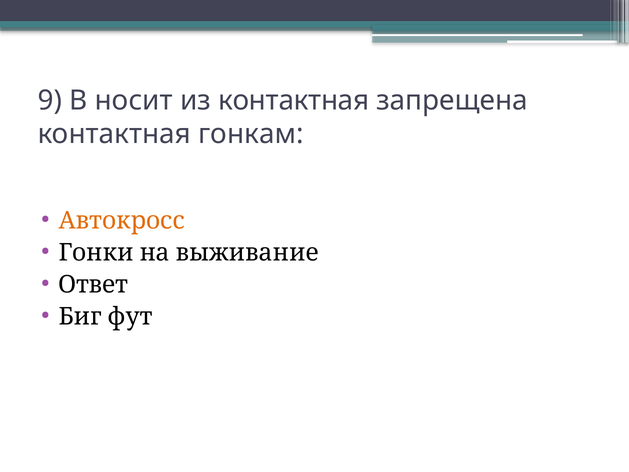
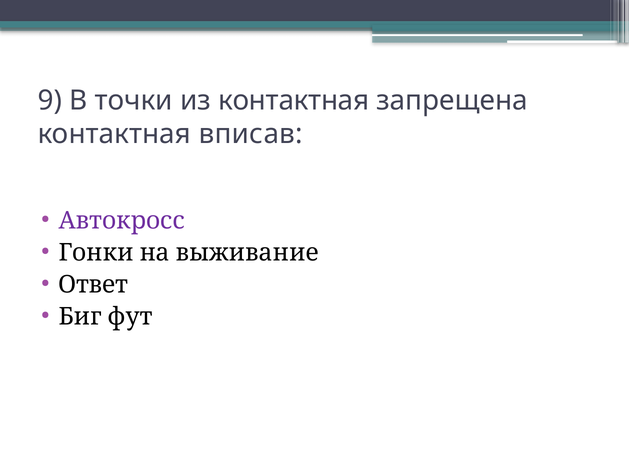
носит: носит -> точки
гонкам: гонкам -> вписав
Автокросс colour: orange -> purple
